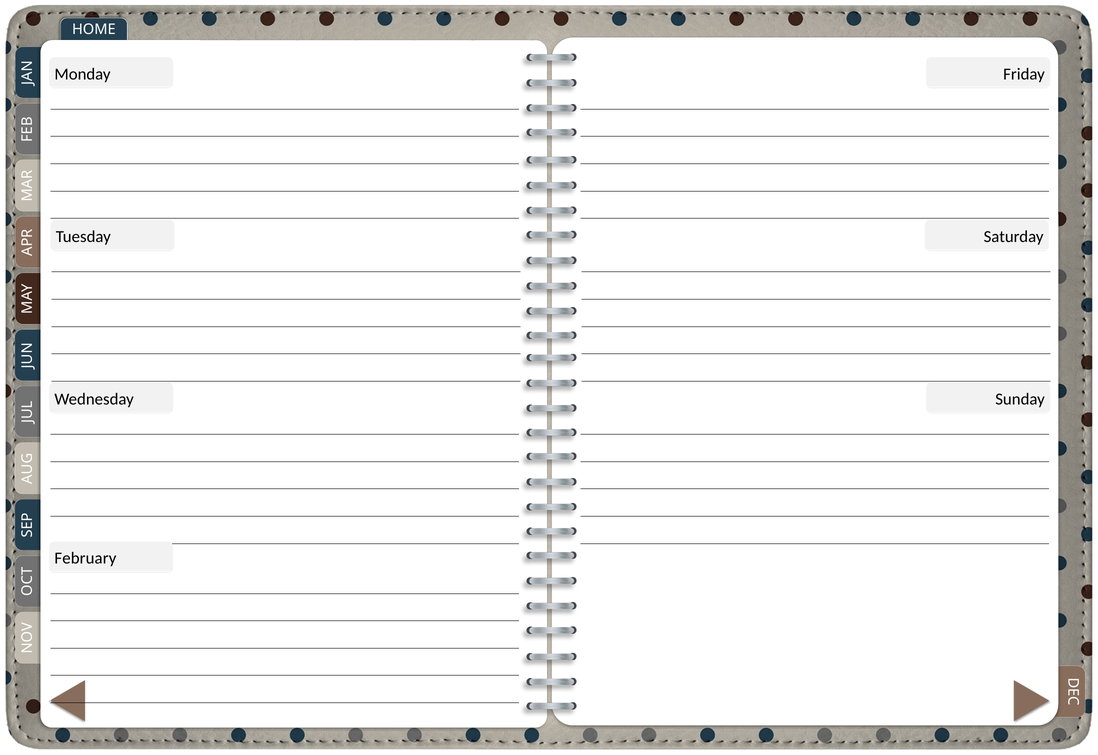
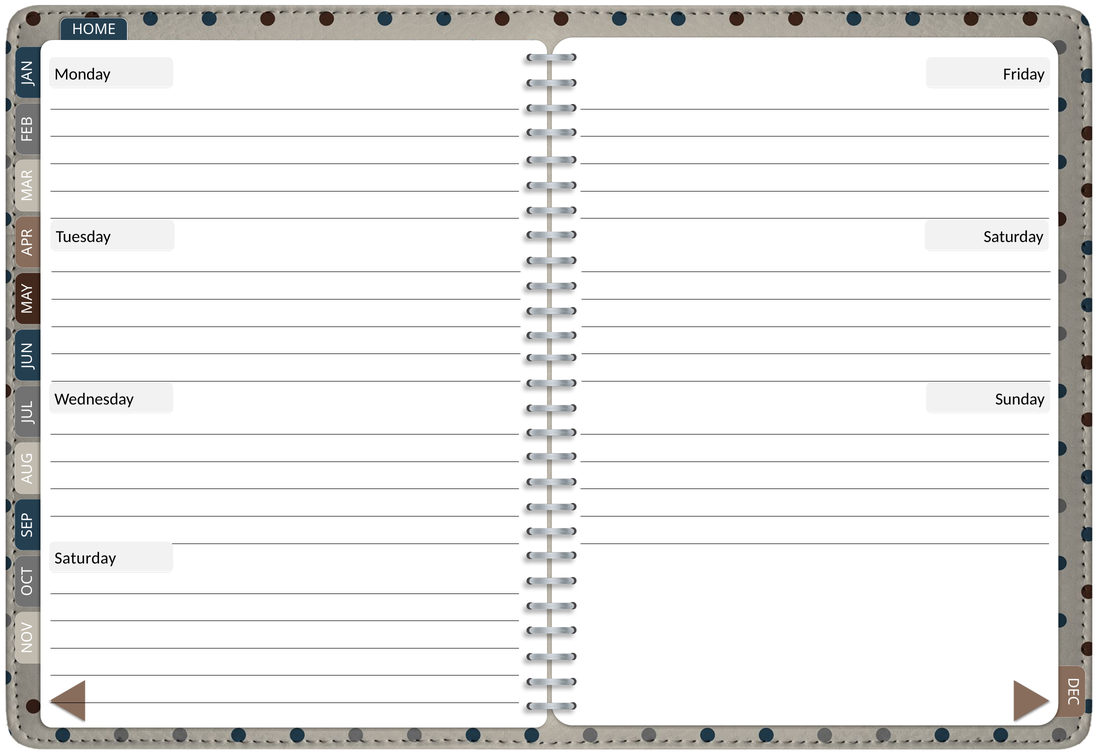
February at (85, 558): February -> Saturday
